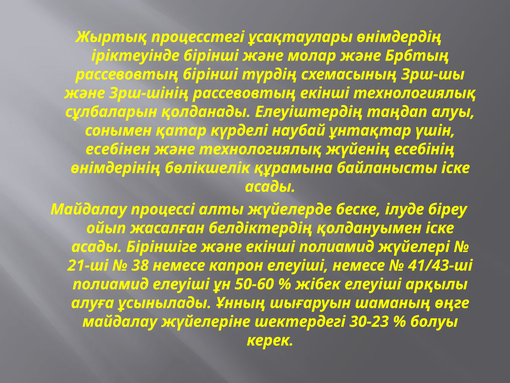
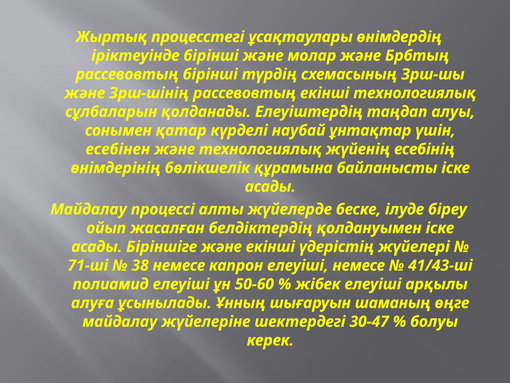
екiншi полиамид: полиамид -> үдерiстiң
21-шi: 21-шi -> 71-шi
30-23: 30-23 -> 30-47
